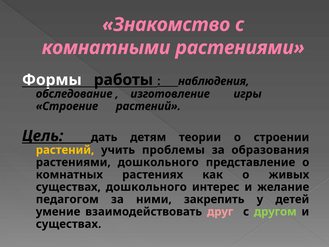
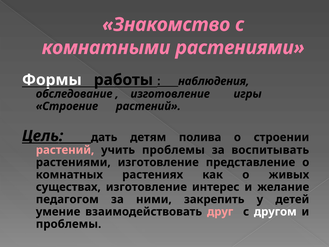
теории: теории -> полива
растений at (65, 150) colour: yellow -> pink
образования: образования -> воспитывать
растениями дошкольного: дошкольного -> изготовление
существах дошкольного: дошкольного -> изготовление
другом colour: light green -> white
существах at (69, 224): существах -> проблемы
